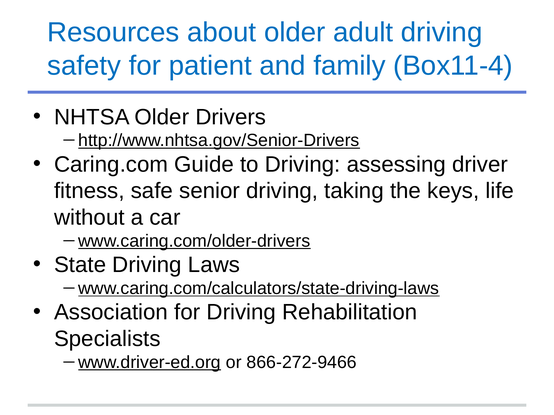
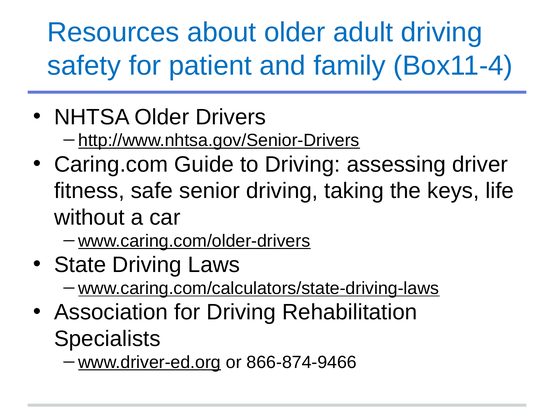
866-272-9466: 866-272-9466 -> 866-874-9466
